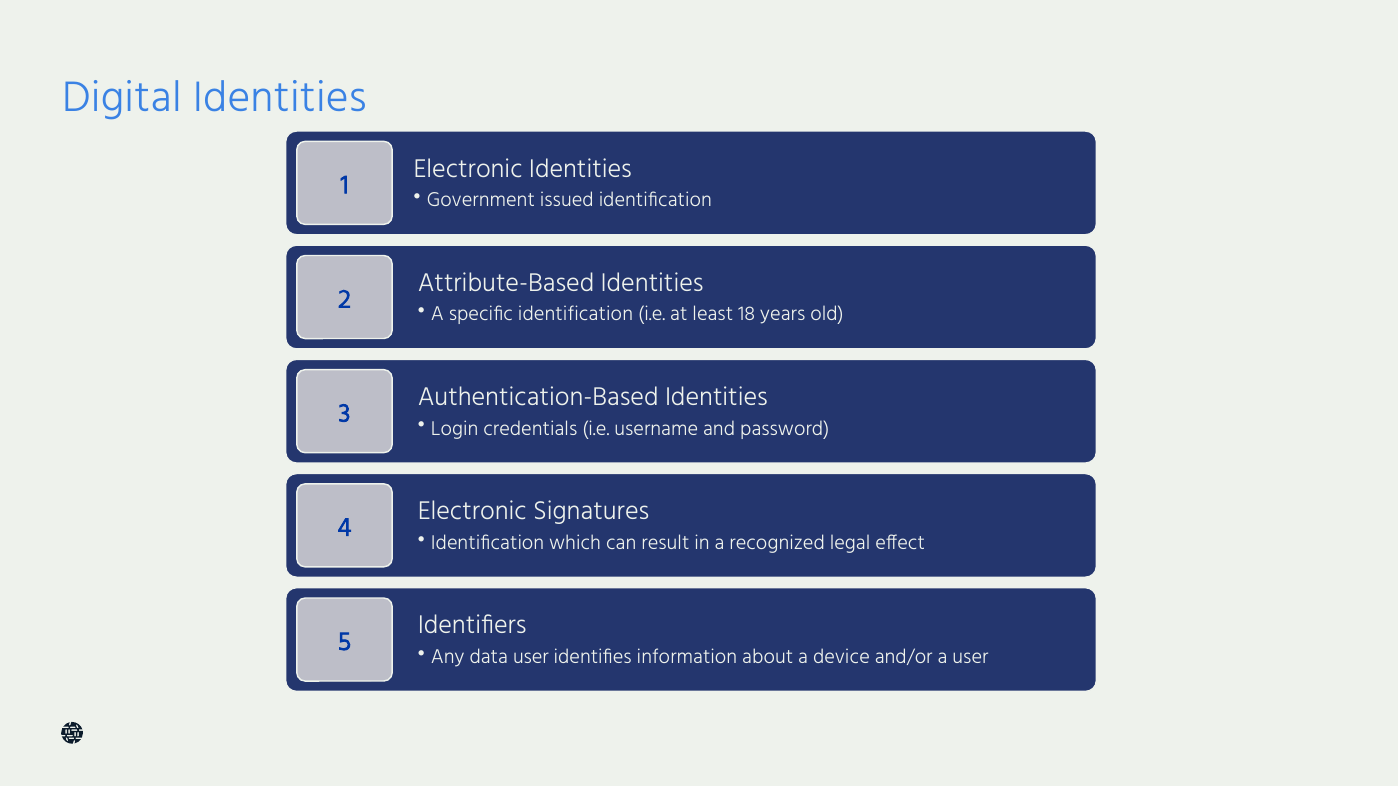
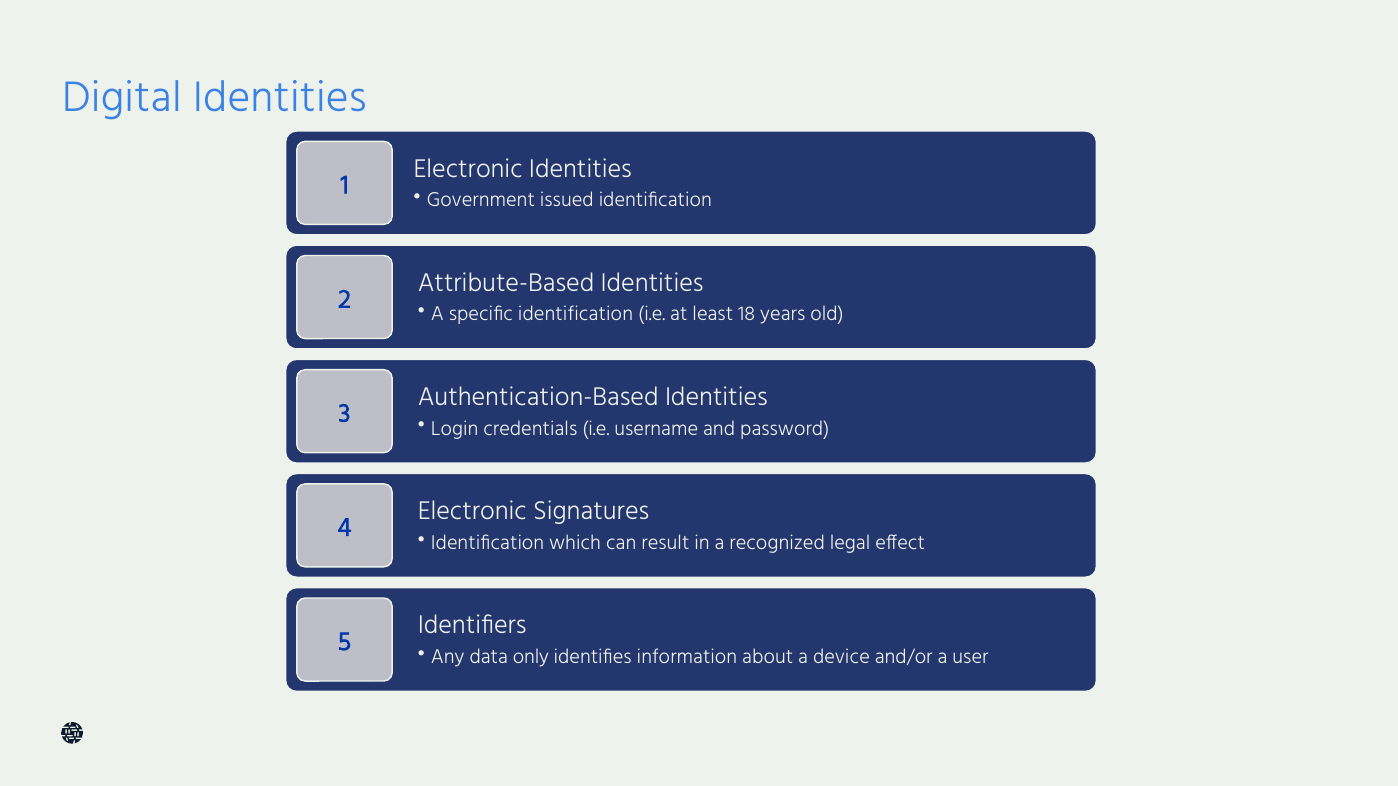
data user: user -> only
